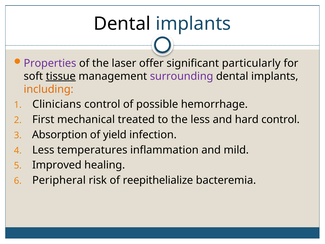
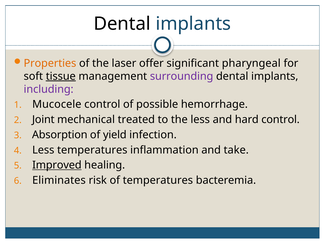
Properties colour: purple -> orange
particularly: particularly -> pharyngeal
including colour: orange -> purple
Clinicians: Clinicians -> Mucocele
First: First -> Joint
mild: mild -> take
Improved underline: none -> present
Peripheral: Peripheral -> Eliminates
of reepithelialize: reepithelialize -> temperatures
